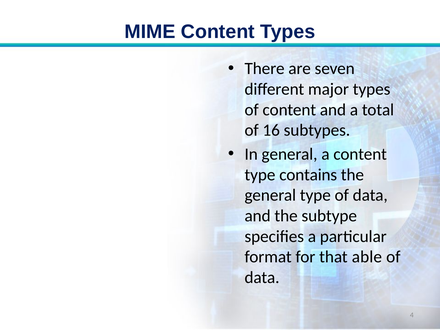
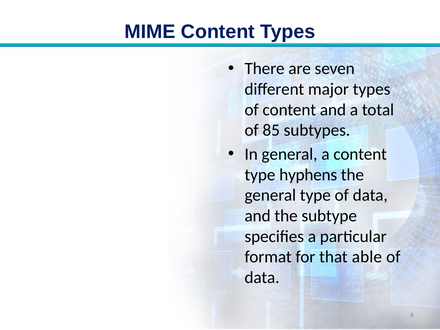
16: 16 -> 85
contains: contains -> hyphens
